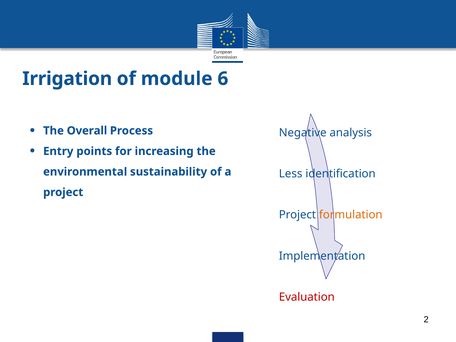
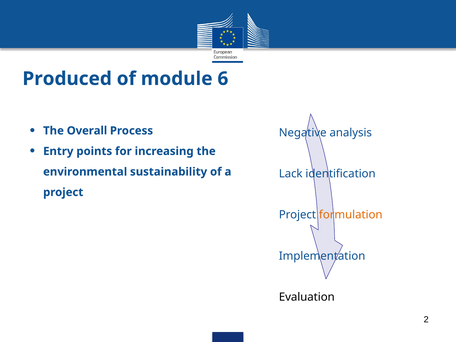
Irrigation: Irrigation -> Produced
Less: Less -> Lack
Evaluation colour: red -> black
